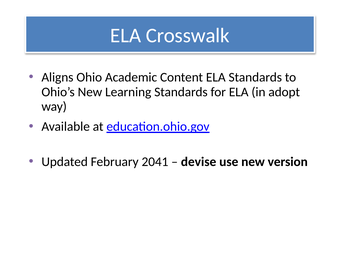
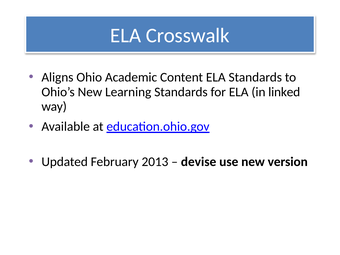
adopt: adopt -> linked
2041: 2041 -> 2013
